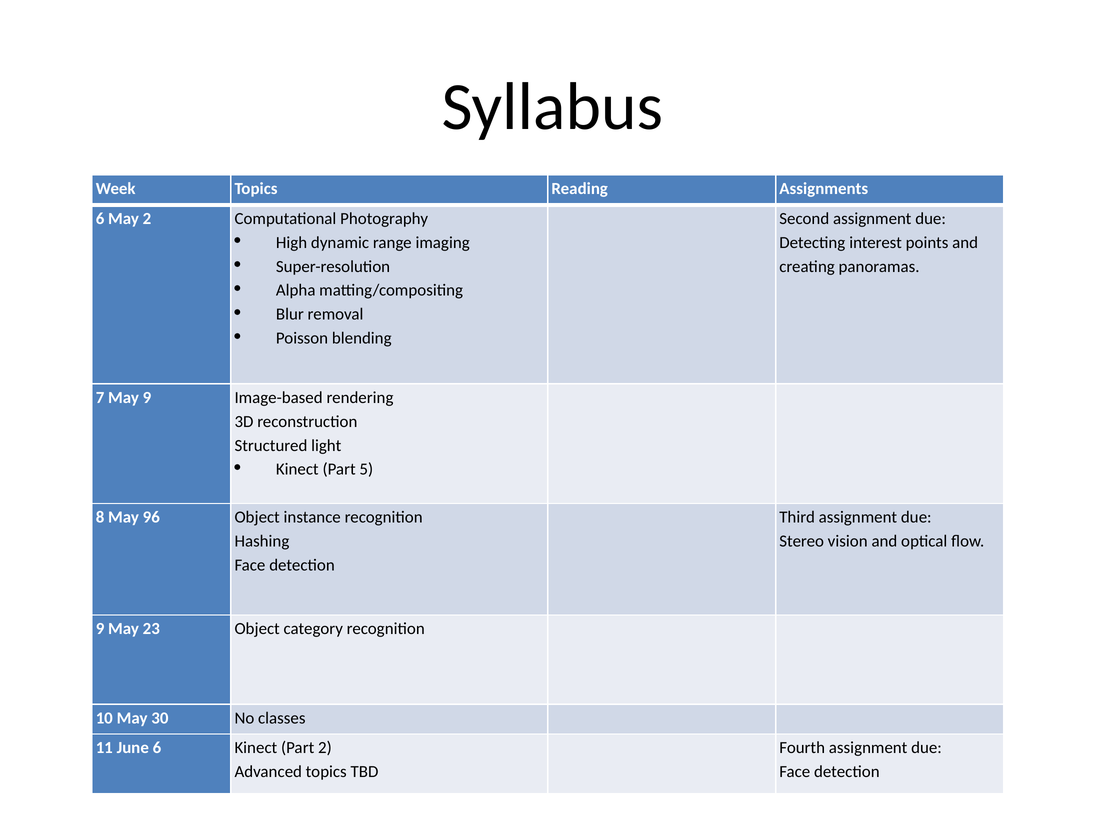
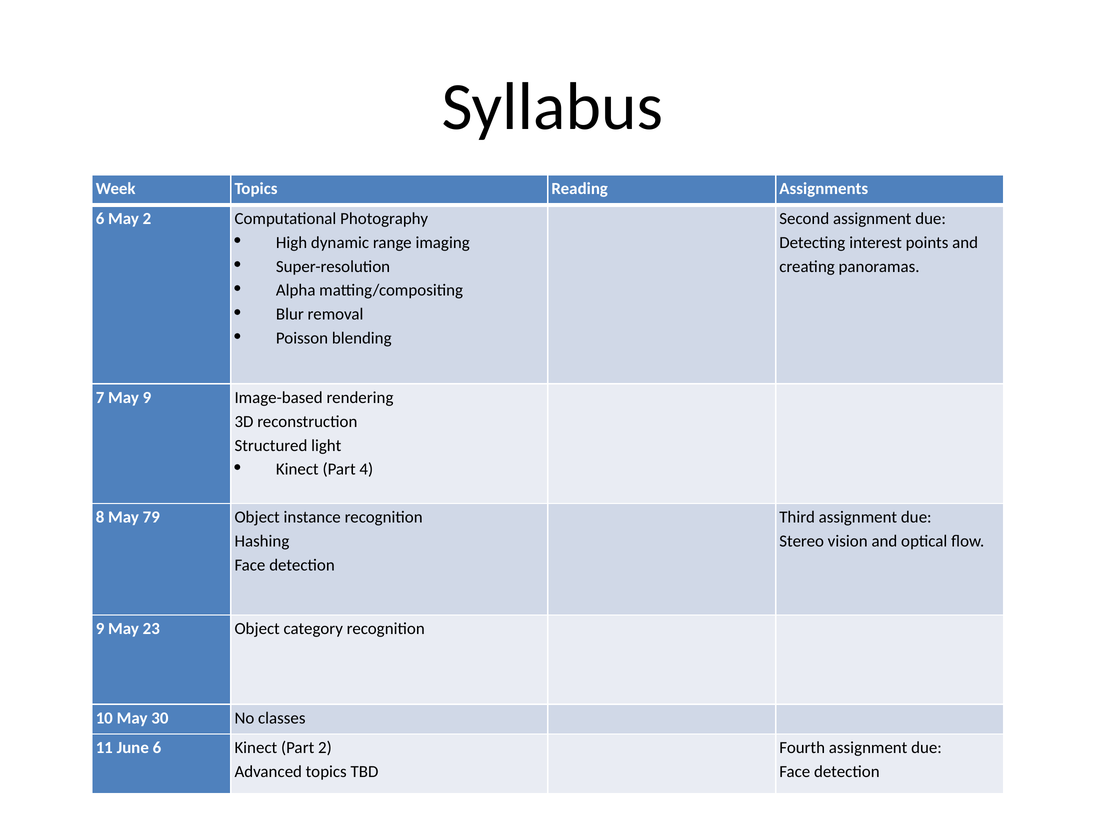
5: 5 -> 4
96: 96 -> 79
